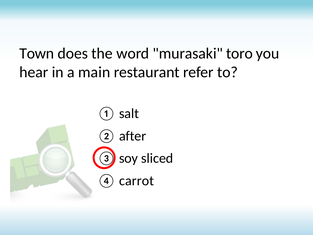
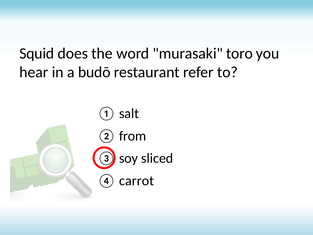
Town: Town -> Squid
main: main -> budō
after: after -> from
